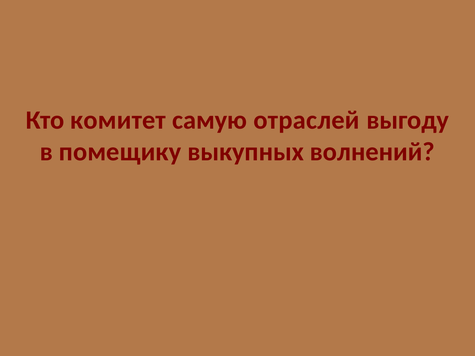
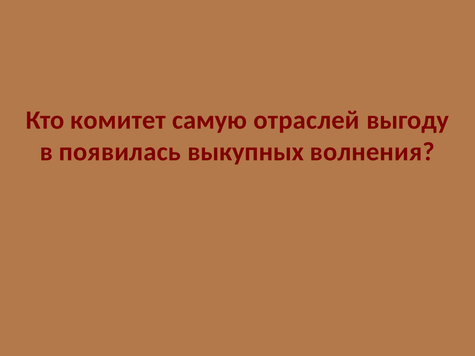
помещику: помещику -> появилась
волнений: волнений -> волнения
